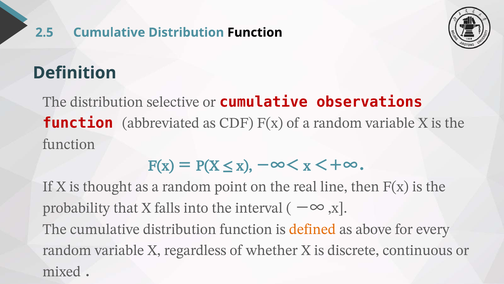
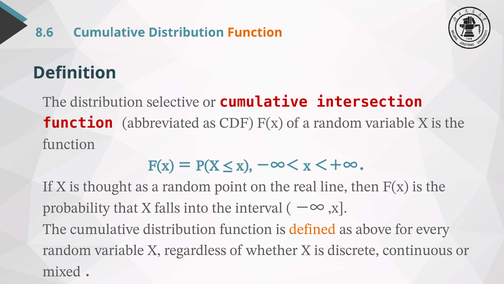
2.5: 2.5 -> 8.6
Function at (255, 32) colour: black -> orange
observations: observations -> intersection
